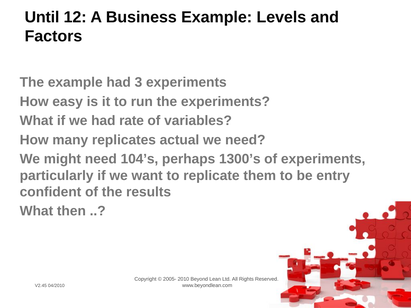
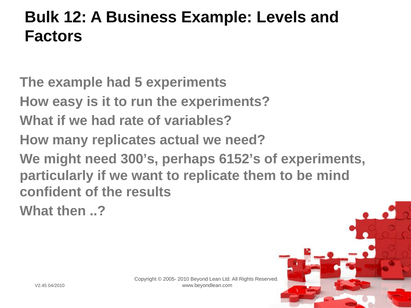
Until: Until -> Bulk
3: 3 -> 5
104’s: 104’s -> 300’s
1300’s: 1300’s -> 6152’s
entry: entry -> mind
